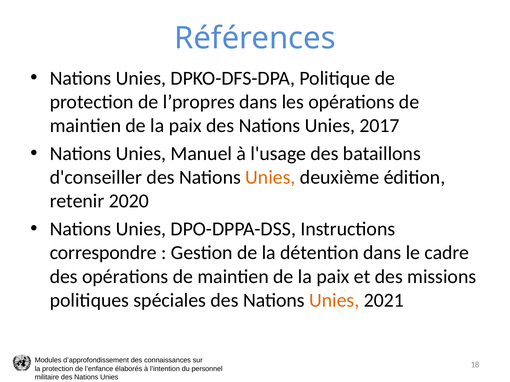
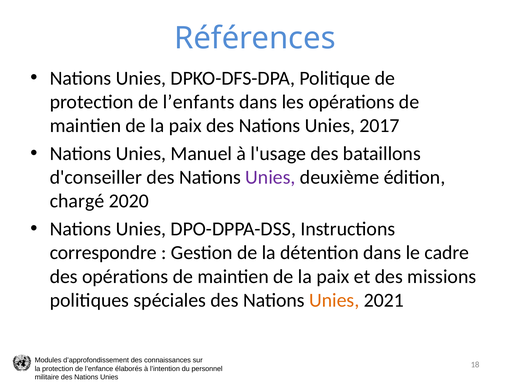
l’propres: l’propres -> l’enfants
Unies at (270, 178) colour: orange -> purple
retenir: retenir -> chargé
